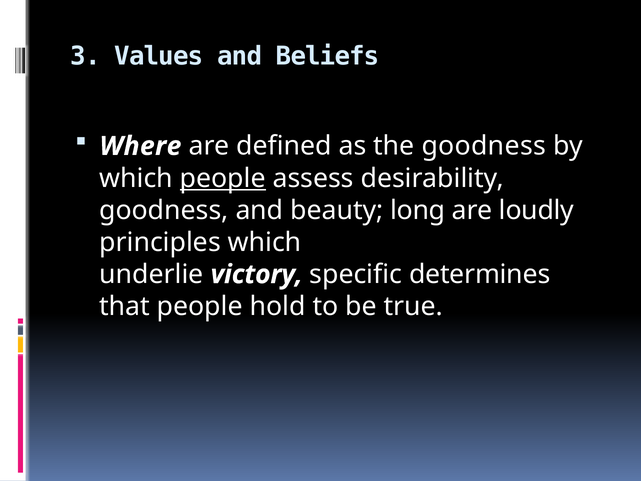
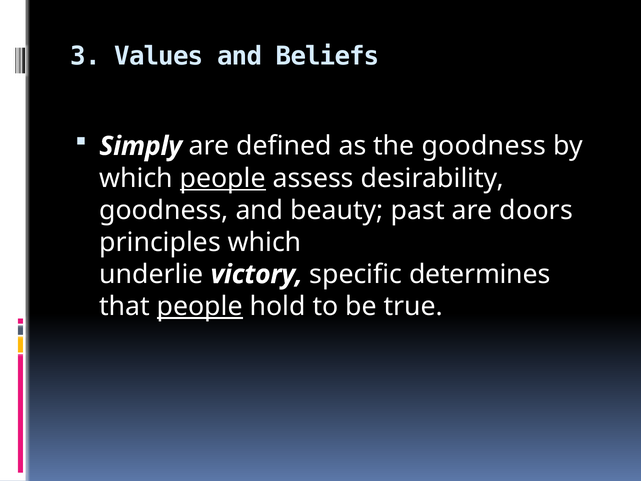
Where: Where -> Simply
long: long -> past
loudly: loudly -> doors
people at (200, 306) underline: none -> present
